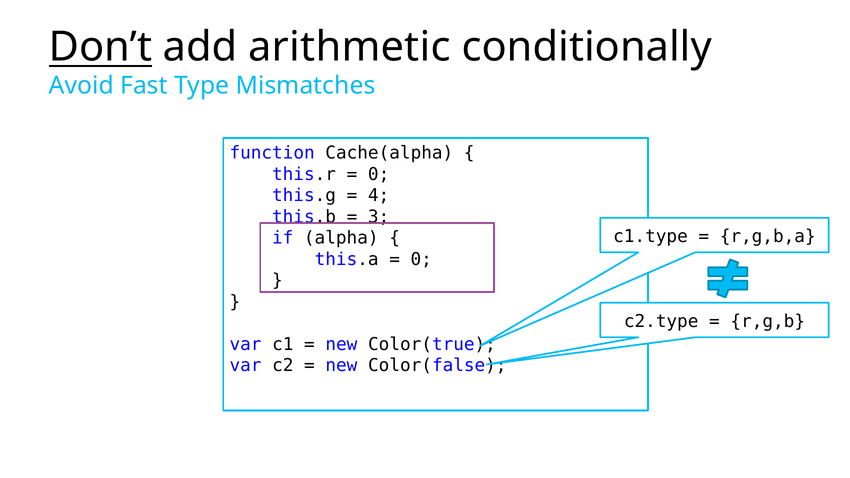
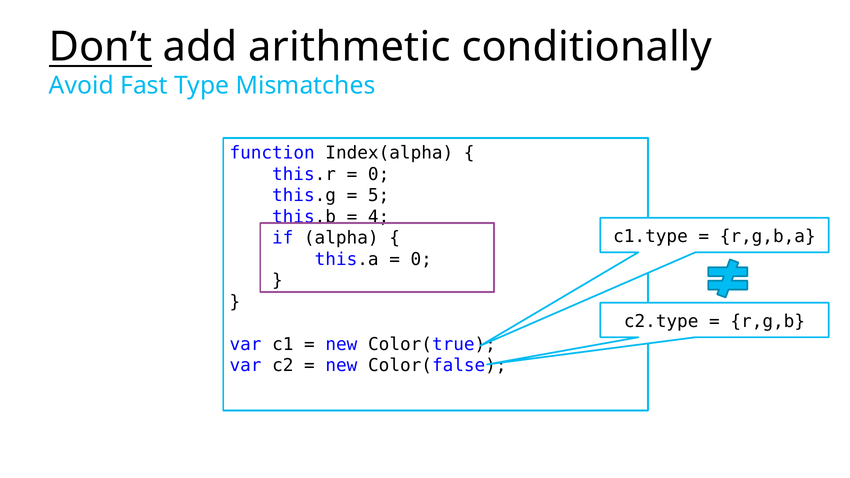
Cache(alpha: Cache(alpha -> Index(alpha
4: 4 -> 5
3: 3 -> 4
